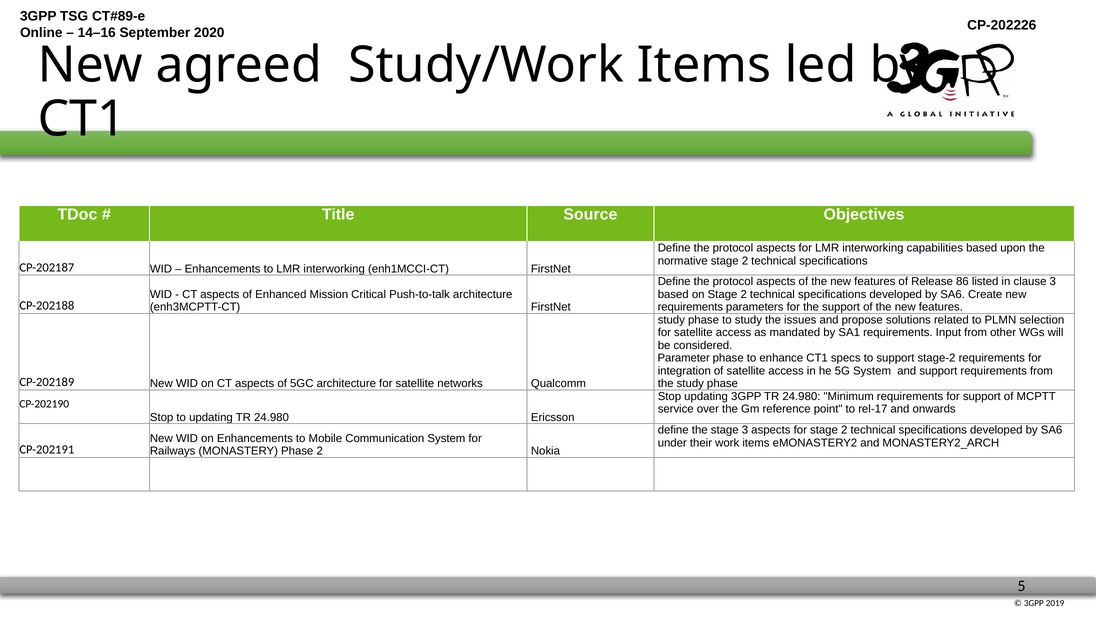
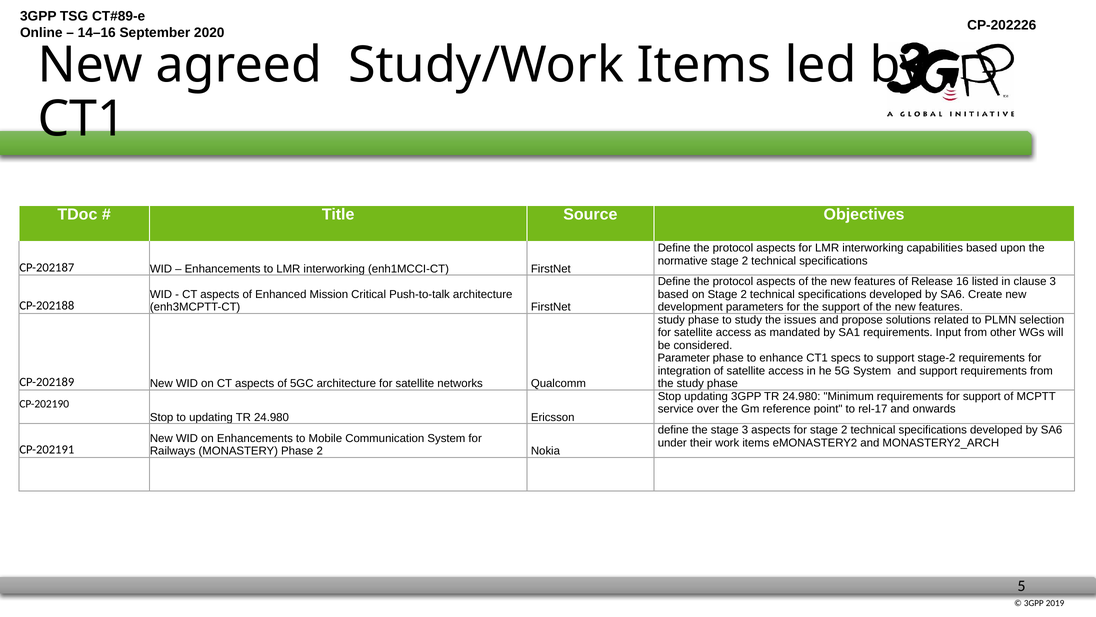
86: 86 -> 16
requirements at (690, 307): requirements -> development
